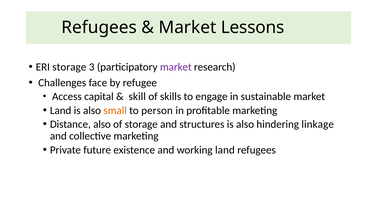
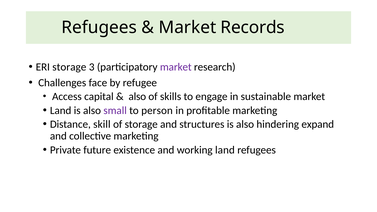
Lessons: Lessons -> Records
skill at (137, 97): skill -> also
small colour: orange -> purple
Distance also: also -> skill
linkage: linkage -> expand
